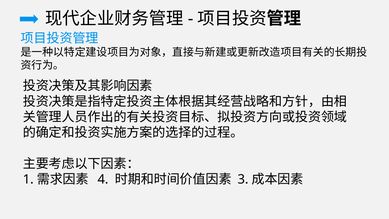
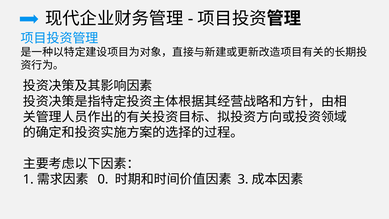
4: 4 -> 0
